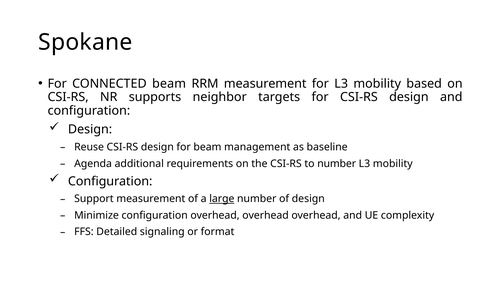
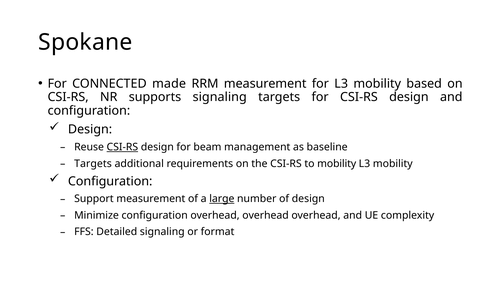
CONNECTED beam: beam -> made
supports neighbor: neighbor -> signaling
CSI-RS at (122, 147) underline: none -> present
Agenda at (93, 163): Agenda -> Targets
to number: number -> mobility
